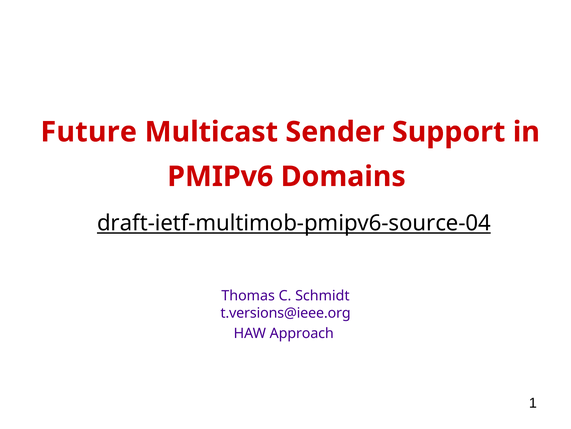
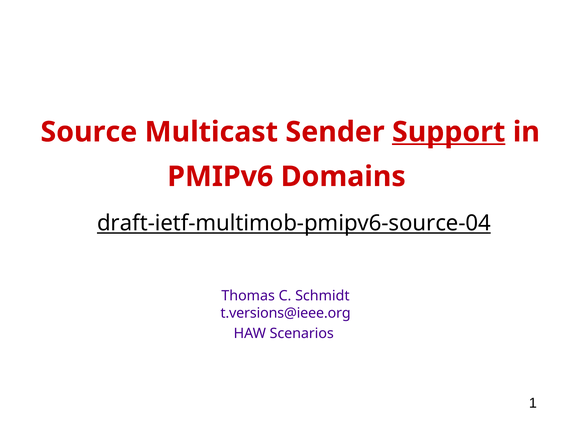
Future: Future -> Source
Support underline: none -> present
Approach: Approach -> Scenarios
